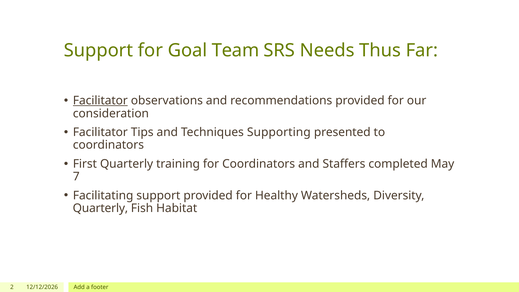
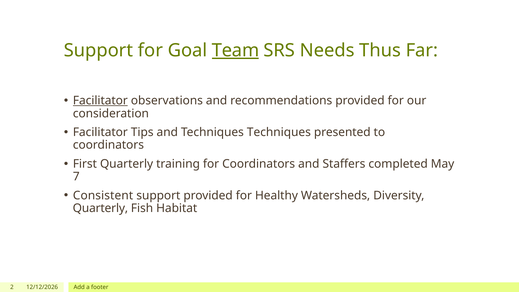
Team underline: none -> present
Techniques Supporting: Supporting -> Techniques
Facilitating: Facilitating -> Consistent
